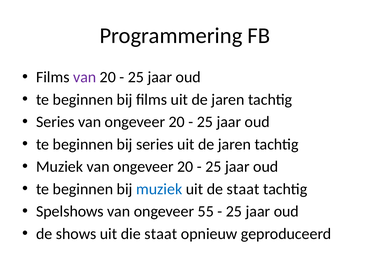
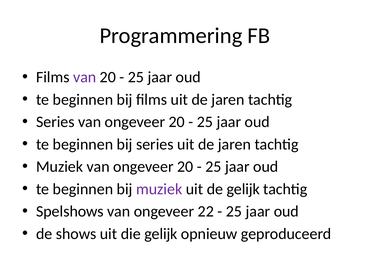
muziek at (159, 189) colour: blue -> purple
de staat: staat -> gelijk
55: 55 -> 22
die staat: staat -> gelijk
